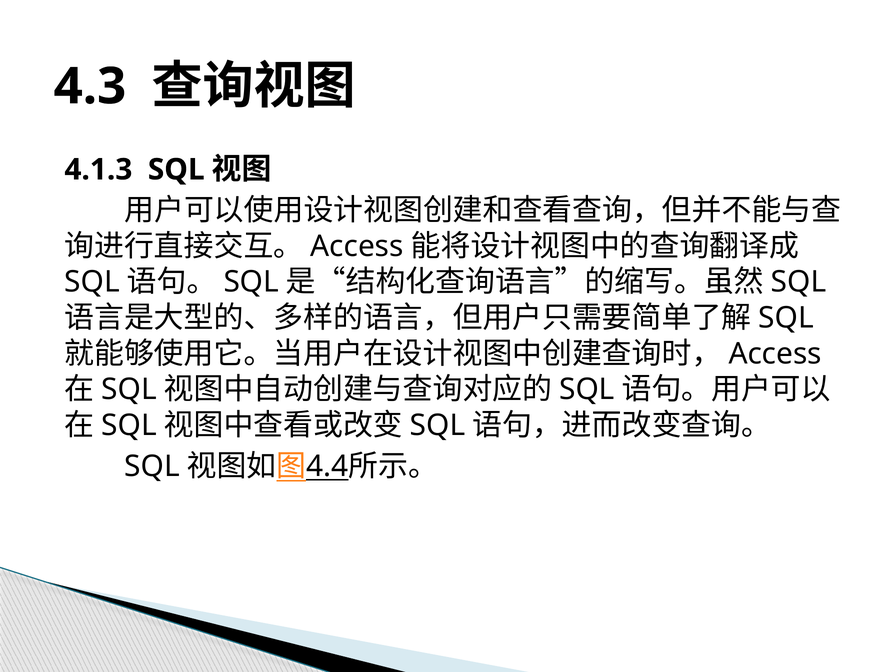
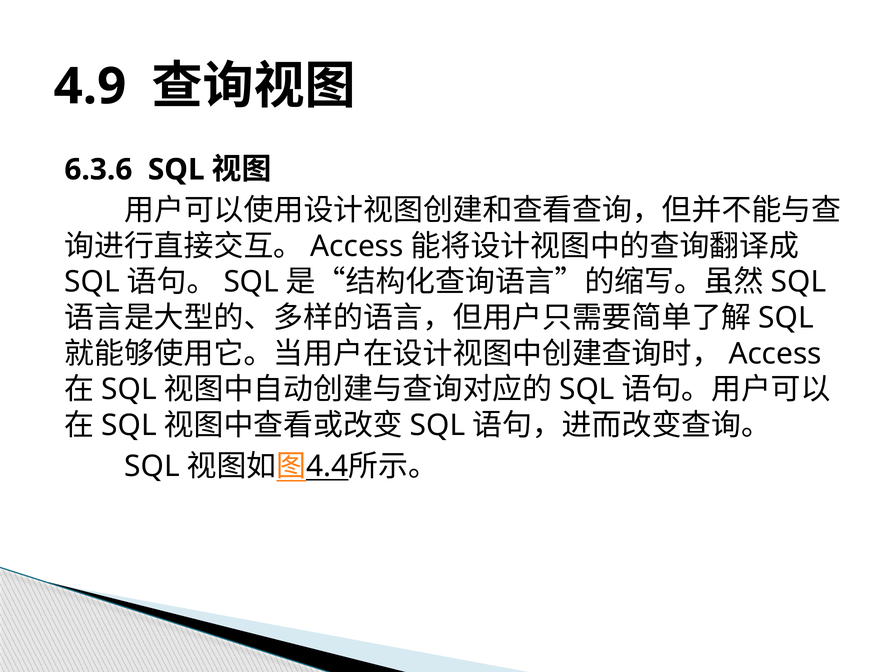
4.3: 4.3 -> 4.9
4.1.3: 4.1.3 -> 6.3.6
